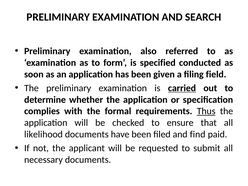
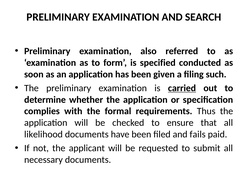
field: field -> such
Thus underline: present -> none
find: find -> fails
